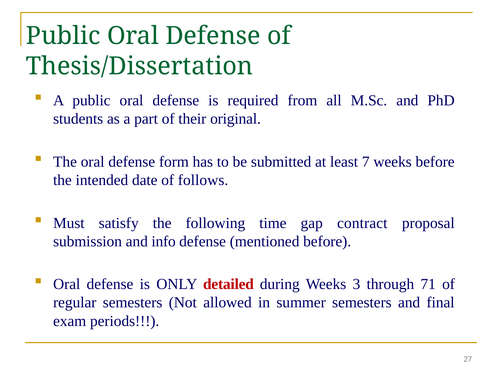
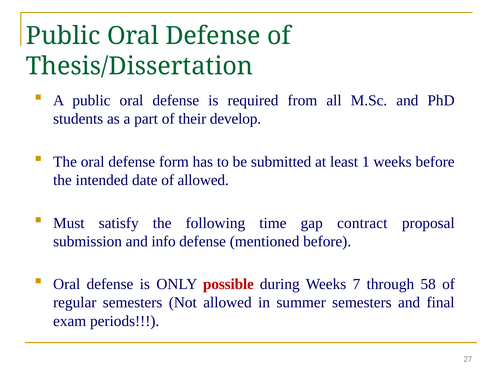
original: original -> develop
7: 7 -> 1
of follows: follows -> allowed
detailed: detailed -> possible
3: 3 -> 7
71: 71 -> 58
